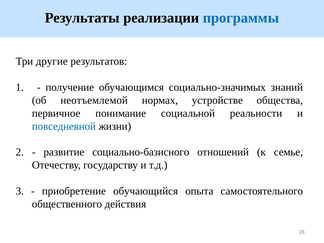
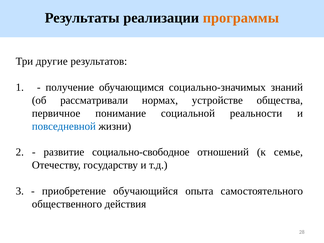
программы colour: blue -> orange
неотъемлемой: неотъемлемой -> рассматривали
социально-базисного: социально-базисного -> социально-свободное
